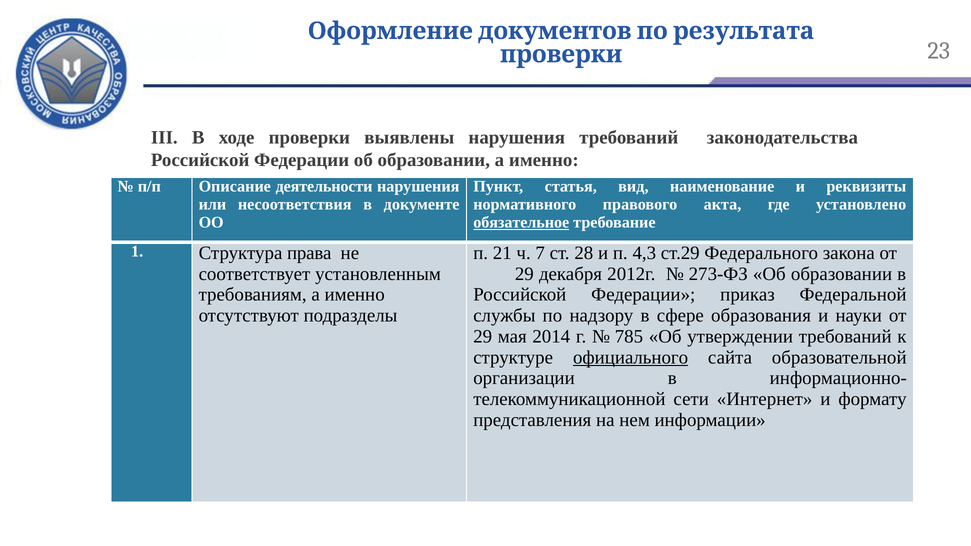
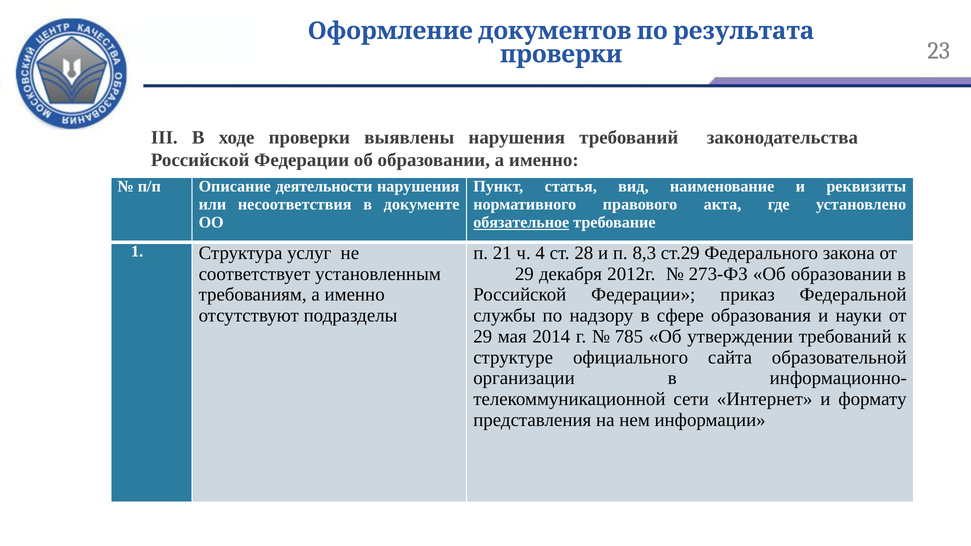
права: права -> услуг
7: 7 -> 4
4,3: 4,3 -> 8,3
официального underline: present -> none
